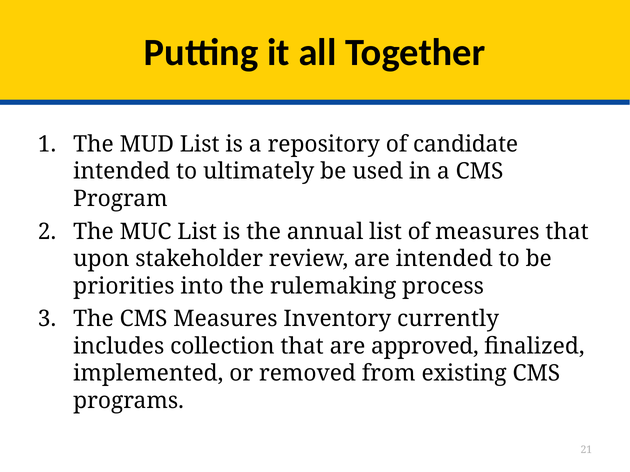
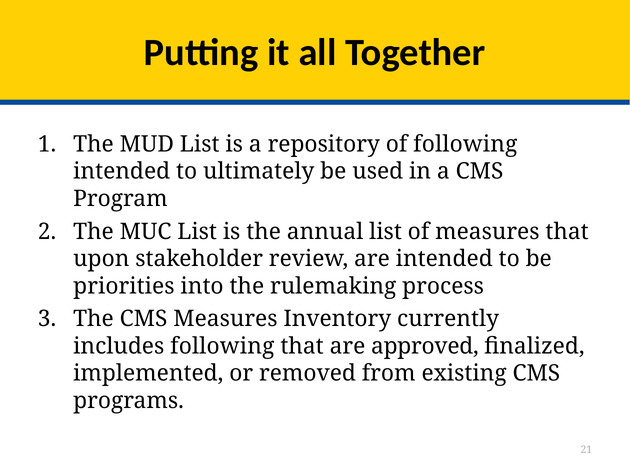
of candidate: candidate -> following
includes collection: collection -> following
